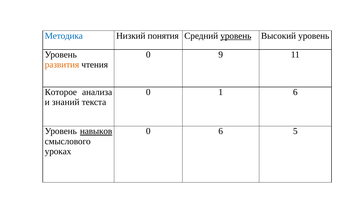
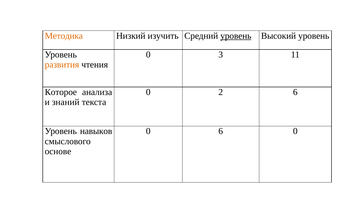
Методика colour: blue -> orange
понятия: понятия -> изучить
9: 9 -> 3
1: 1 -> 2
навыков underline: present -> none
6 5: 5 -> 0
уроках: уроках -> основе
